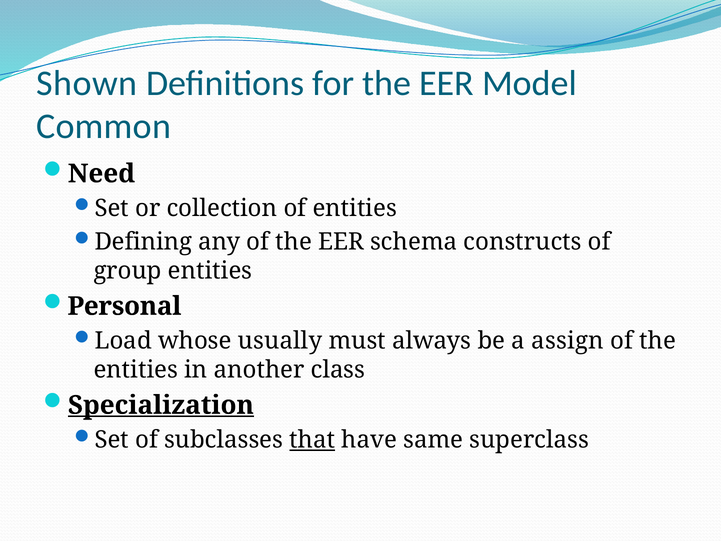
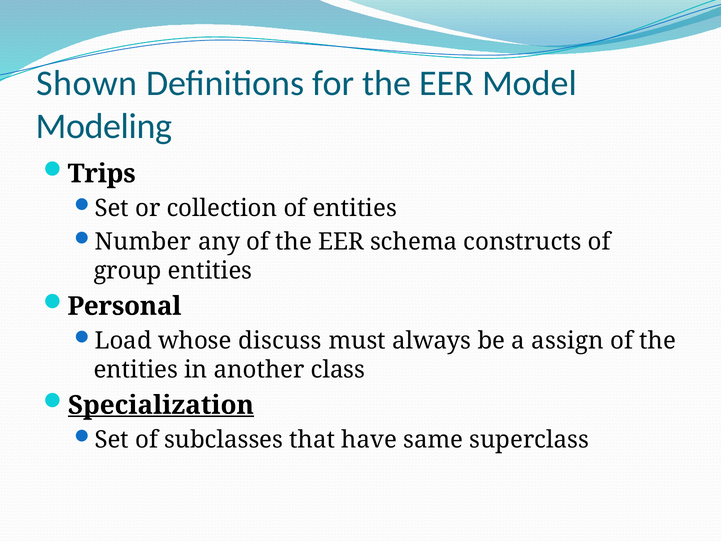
Common: Common -> Modeling
Need: Need -> Trips
Defining: Defining -> Number
usually: usually -> discuss
that underline: present -> none
